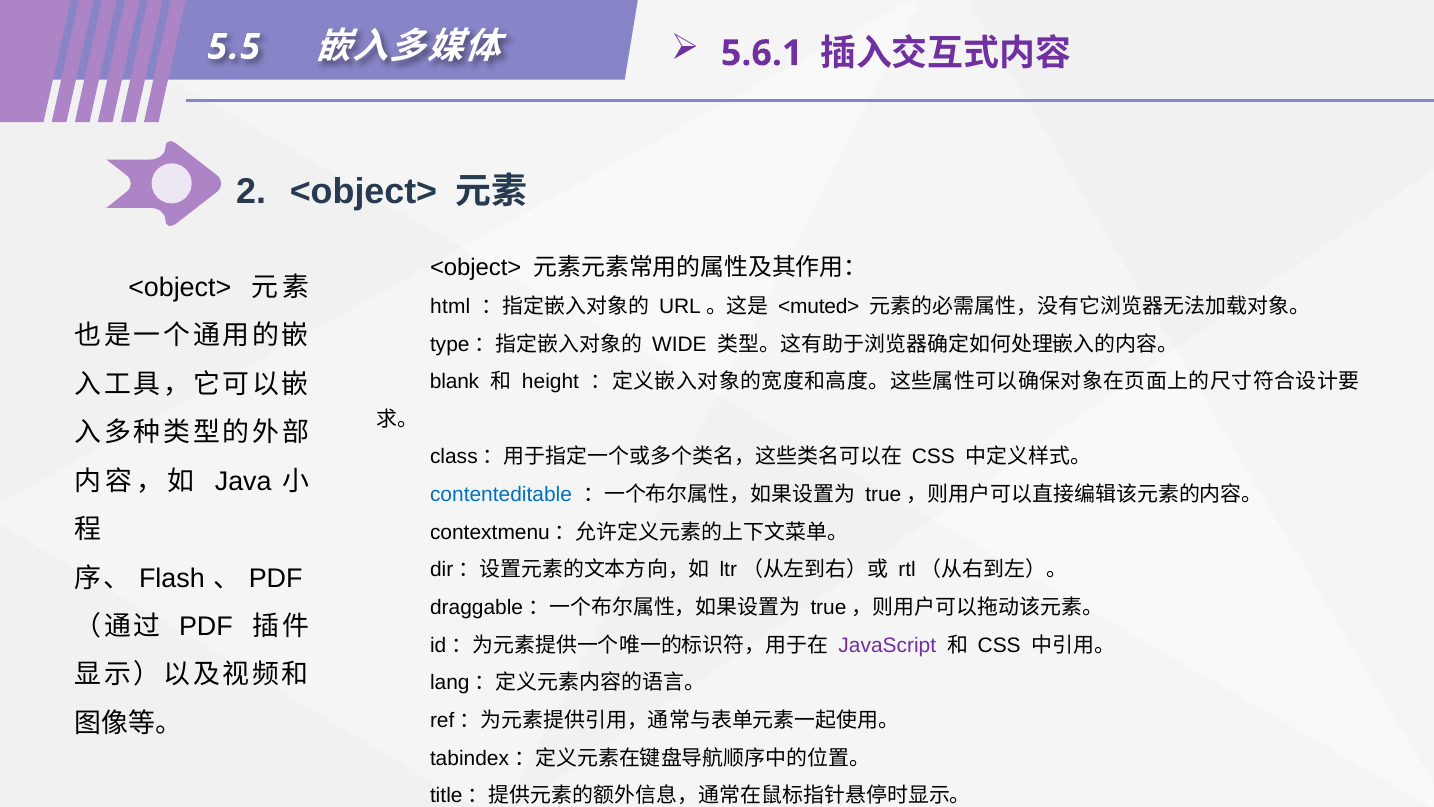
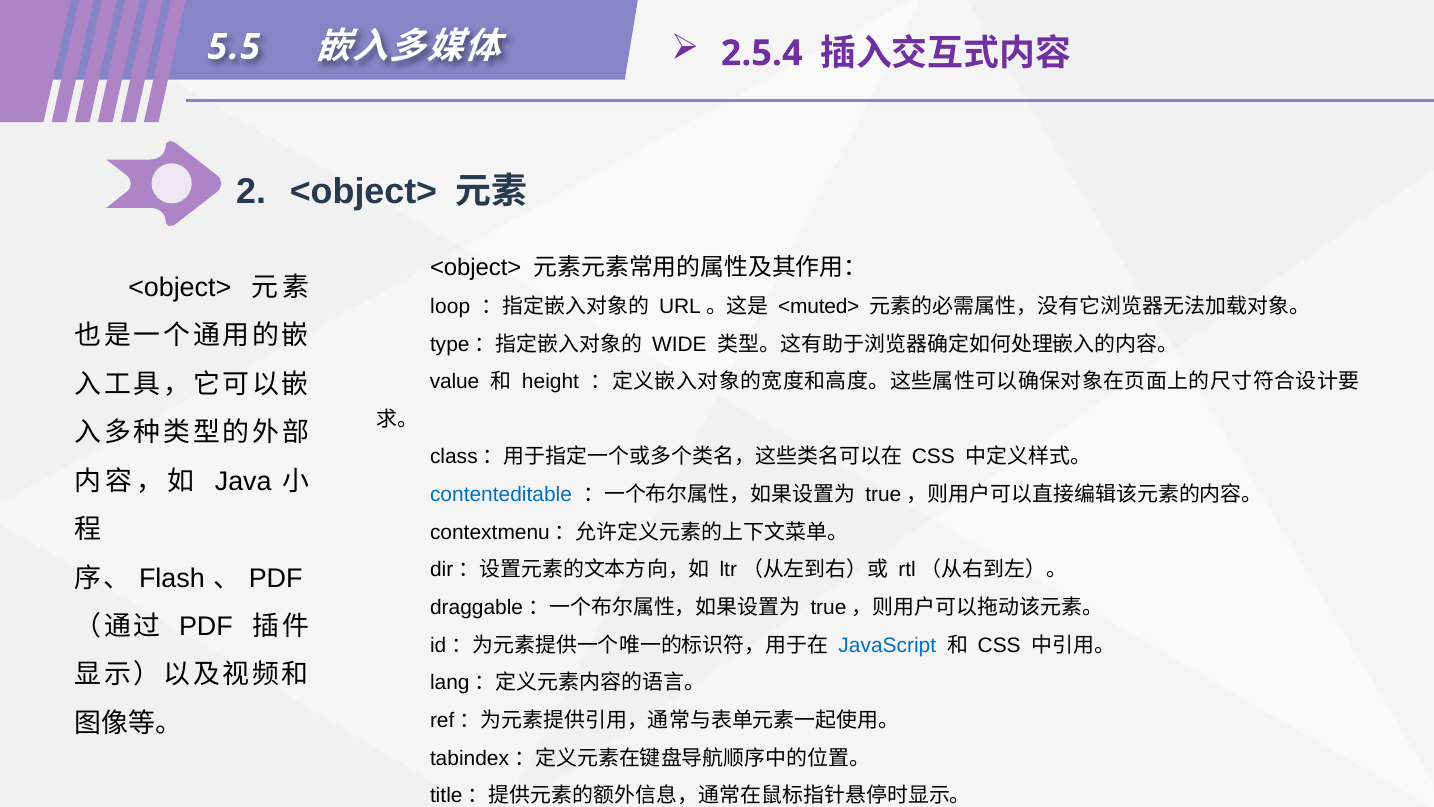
5.6.1: 5.6.1 -> 2.5.4
html: html -> loop
blank: blank -> value
JavaScript colour: purple -> blue
